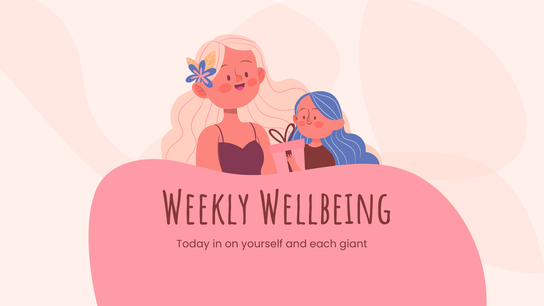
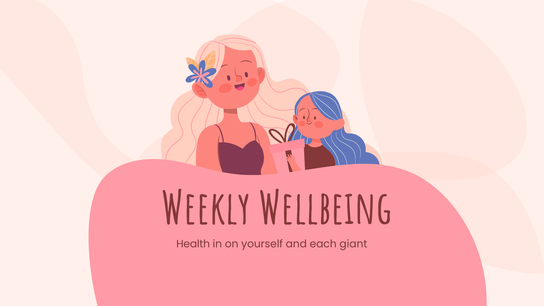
Today: Today -> Health
